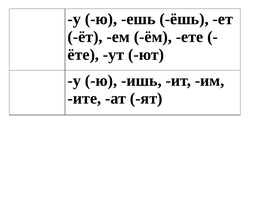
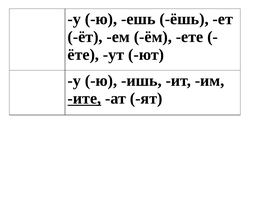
ите underline: none -> present
